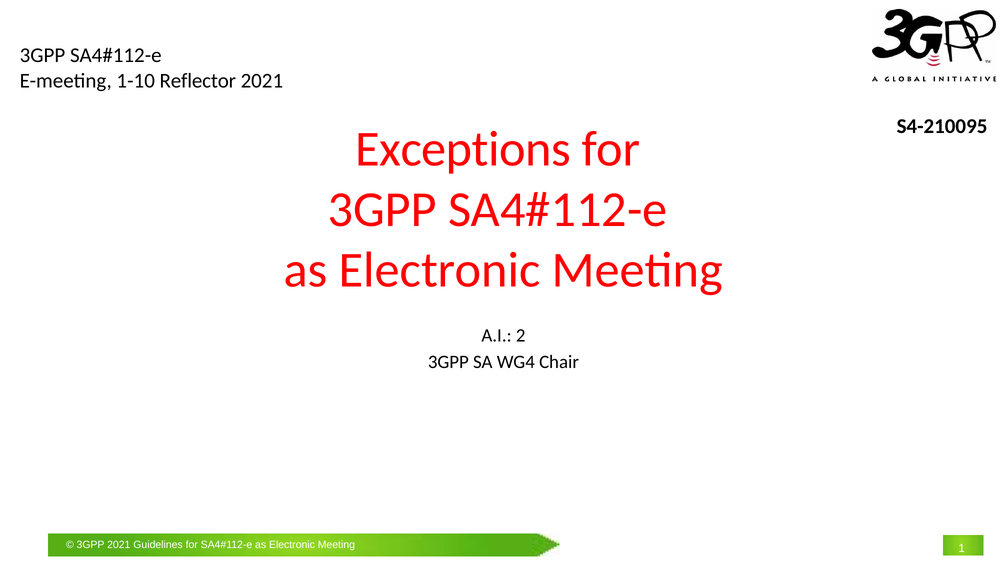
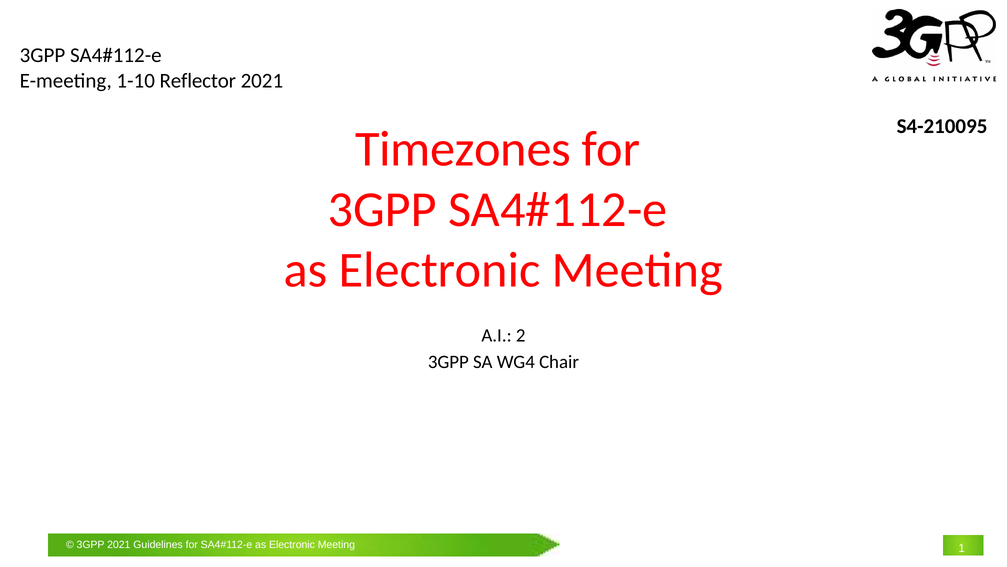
Exceptions: Exceptions -> Timezones
